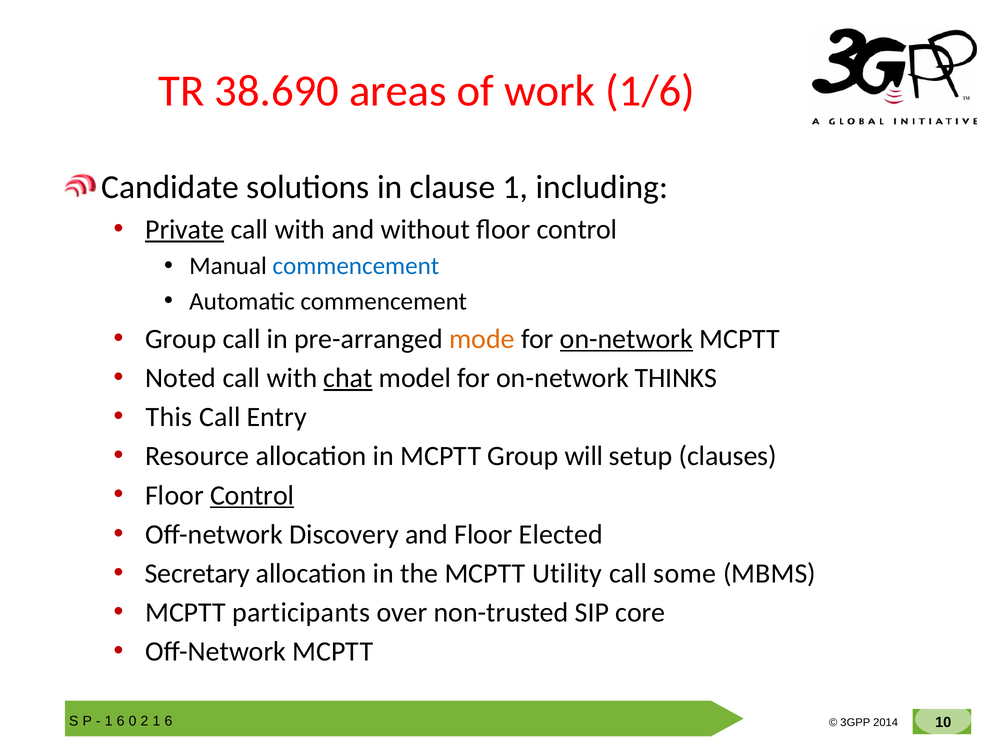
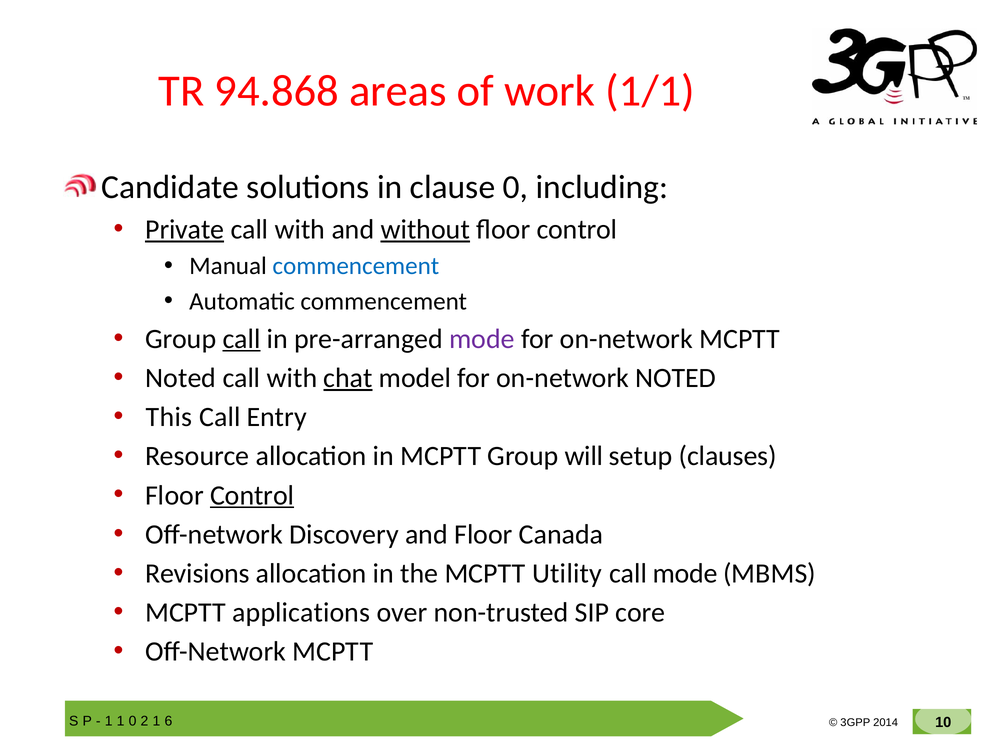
38.690: 38.690 -> 94.868
1/6: 1/6 -> 1/1
clause 1: 1 -> 0
without underline: none -> present
call at (242, 339) underline: none -> present
mode at (482, 339) colour: orange -> purple
on-network at (626, 339) underline: present -> none
THINKS at (676, 378): THINKS -> NOTED
Elected: Elected -> Canada
Secretary: Secretary -> Revisions
call some: some -> mode
participants: participants -> applications
6 at (121, 722): 6 -> 1
